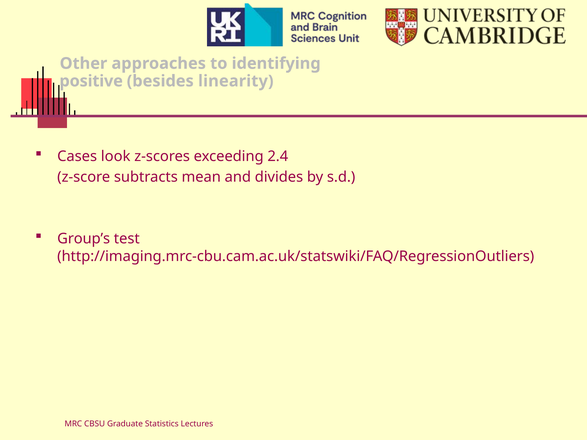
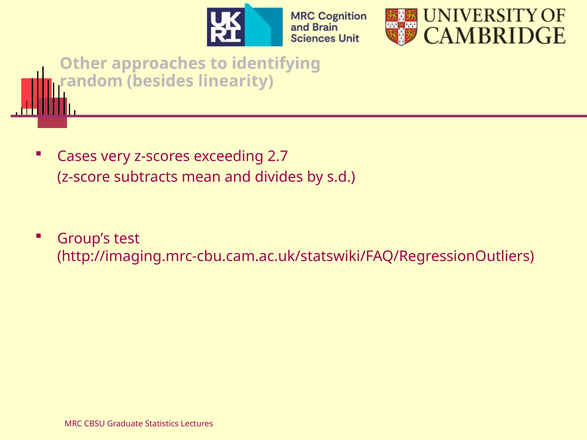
positive: positive -> random
look: look -> very
2.4: 2.4 -> 2.7
